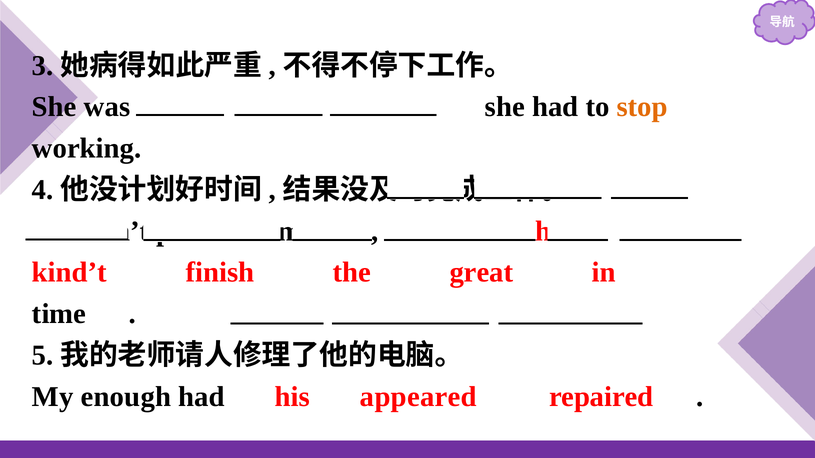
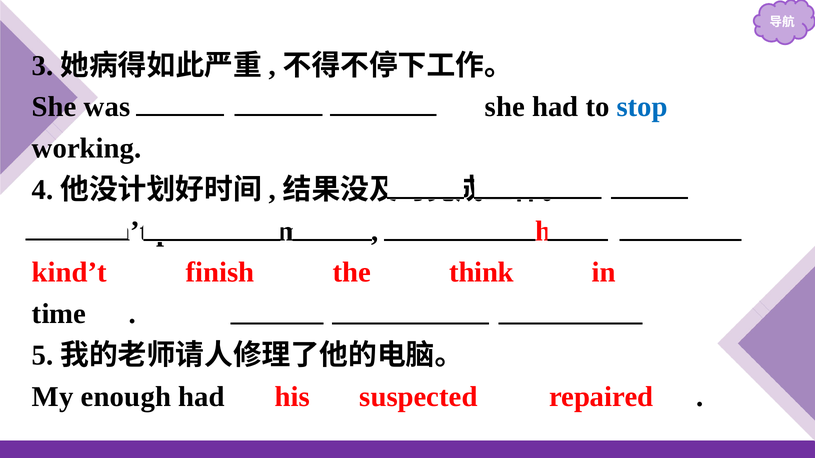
stop colour: orange -> blue
great: great -> think
appeared: appeared -> suspected
